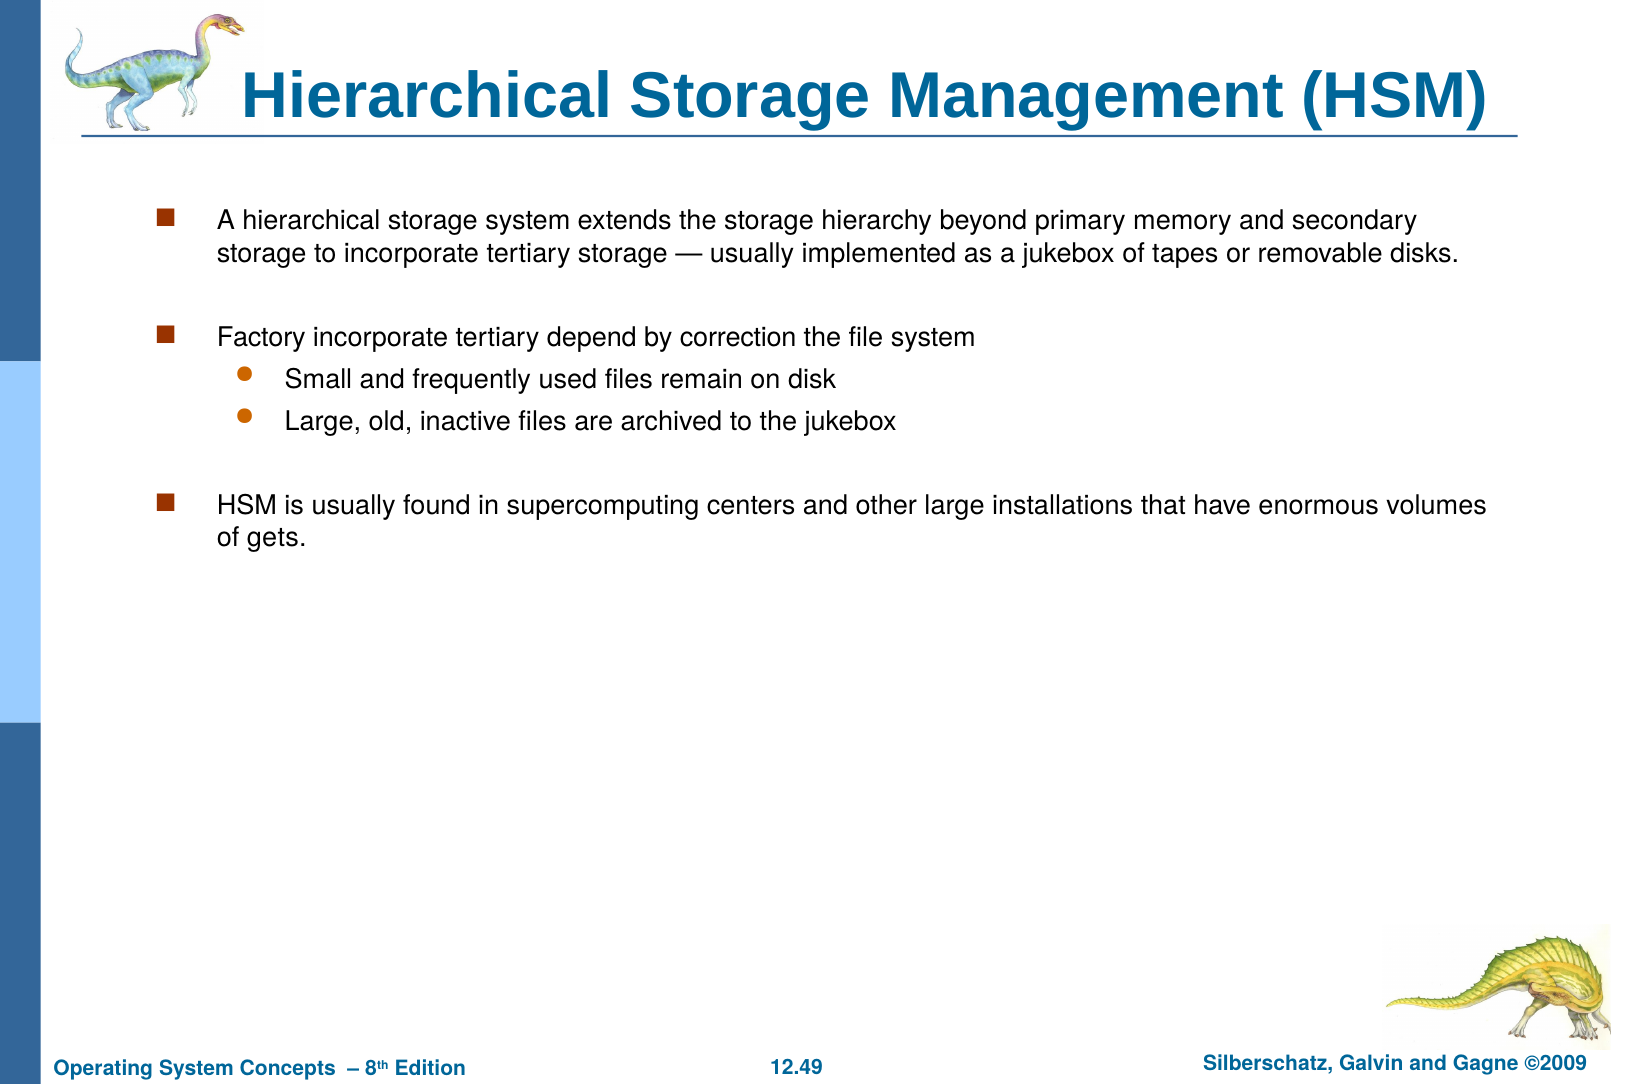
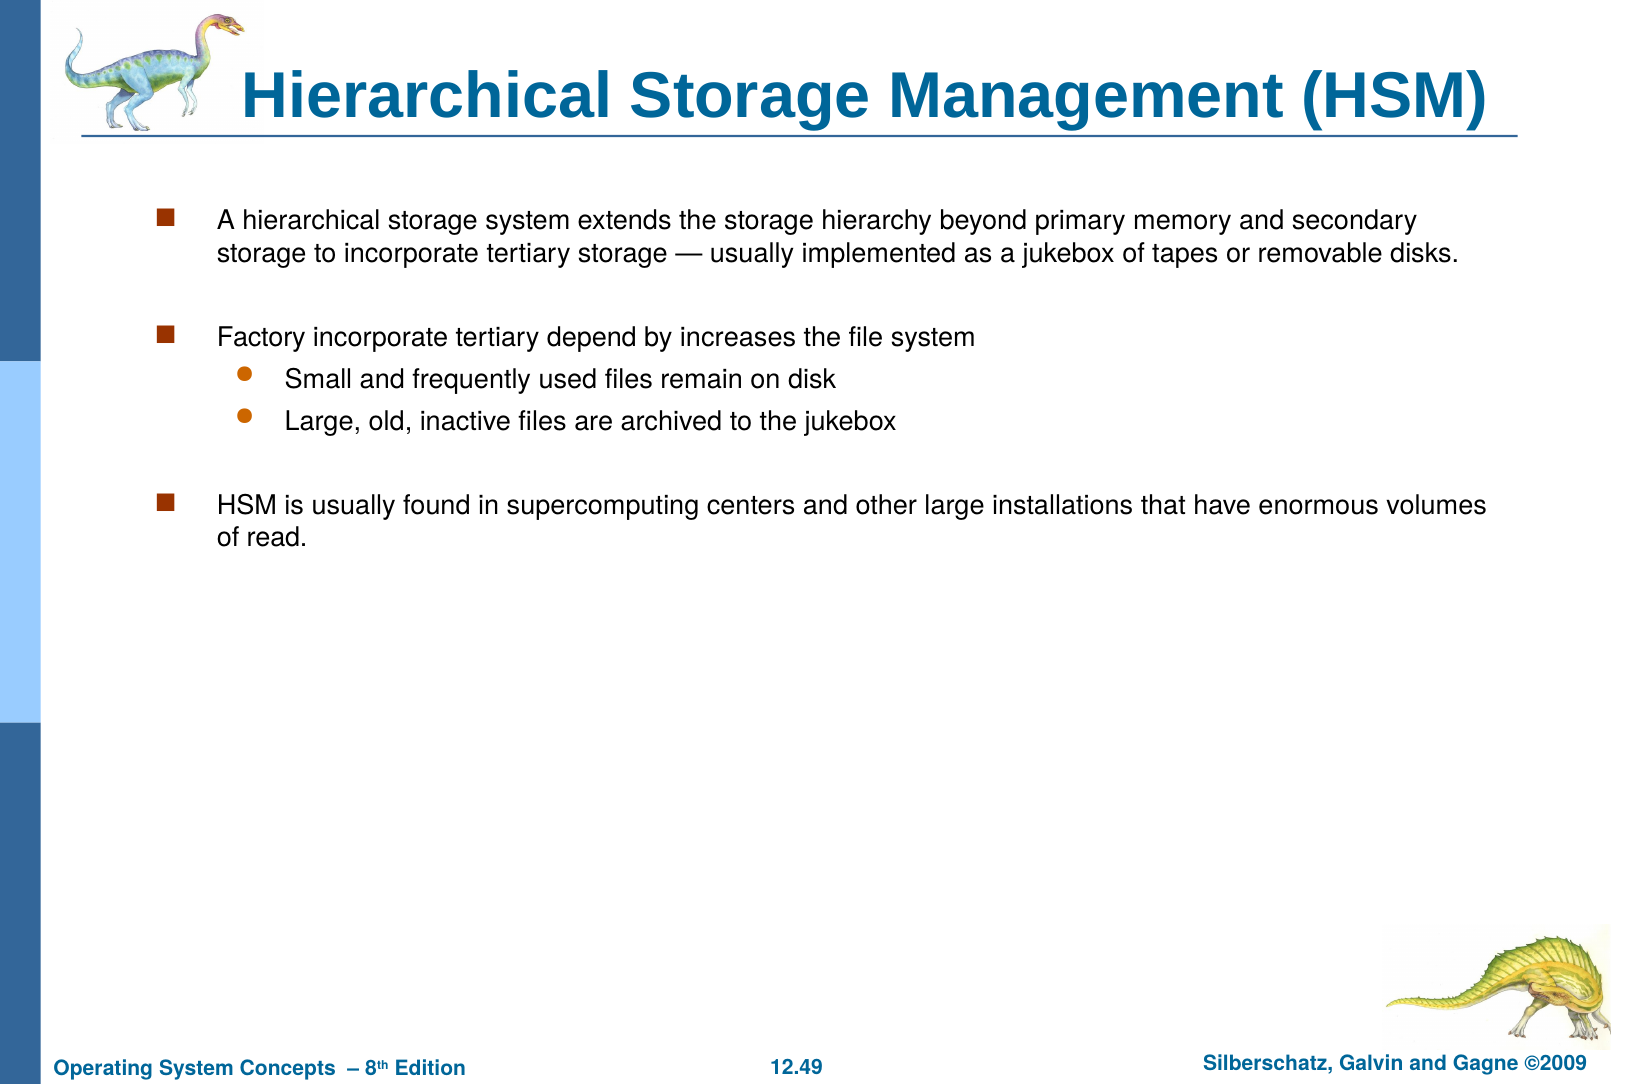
correction: correction -> increases
gets: gets -> read
